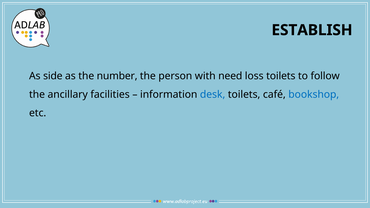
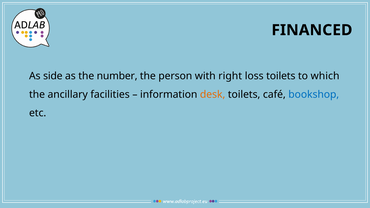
ESTABLISH: ESTABLISH -> FINANCED
need: need -> right
follow: follow -> which
desk colour: blue -> orange
